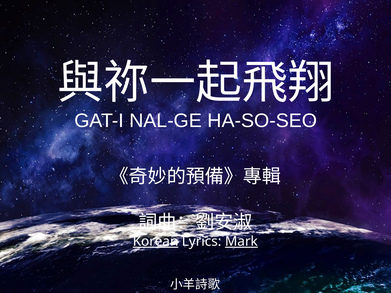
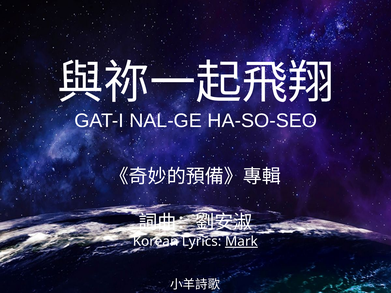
Korean underline: present -> none
